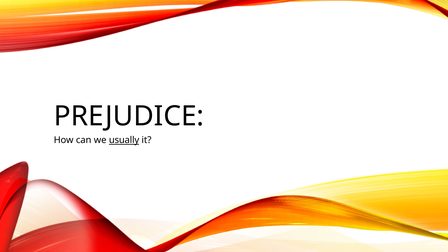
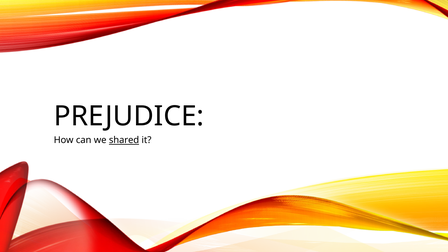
usually: usually -> shared
